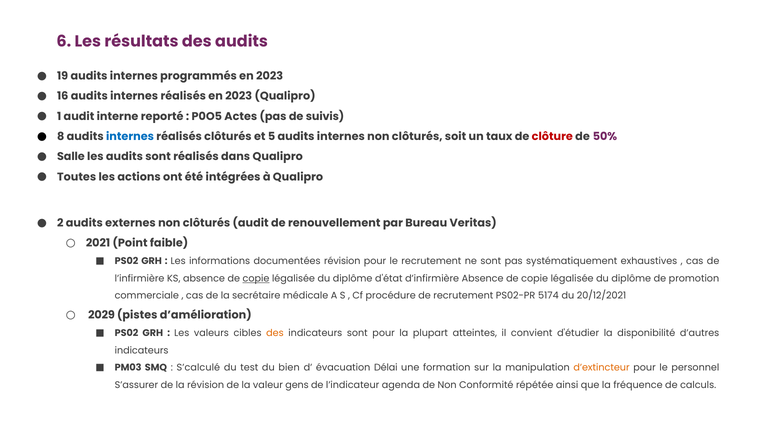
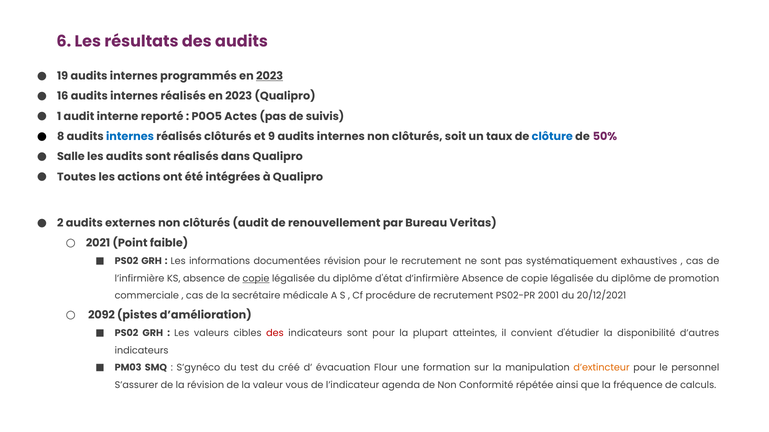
2023 at (270, 76) underline: none -> present
5: 5 -> 9
clôture colour: red -> blue
5174: 5174 -> 2001
2029: 2029 -> 2092
des at (275, 334) colour: orange -> red
S’calculé: S’calculé -> S’gynéco
bien: bien -> créé
Délai: Délai -> Flour
gens: gens -> vous
